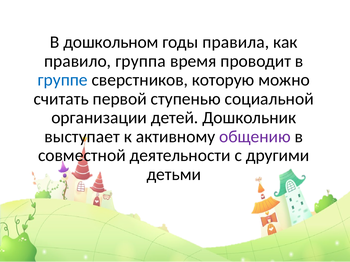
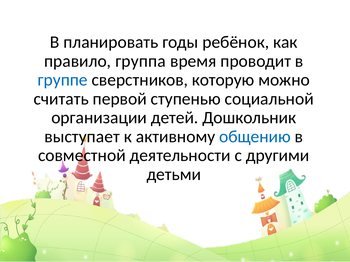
дошкольном: дошкольном -> планировать
правила: правила -> ребёнок
общению colour: purple -> blue
